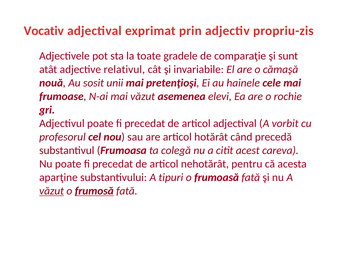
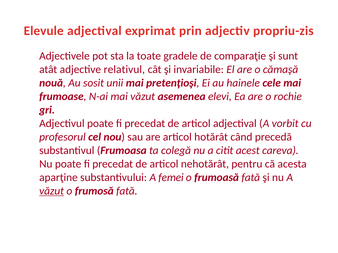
Vocativ: Vocativ -> Elevule
tipuri: tipuri -> femei
frumosă underline: present -> none
